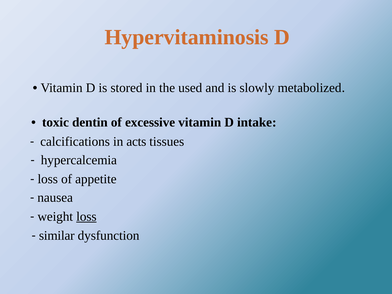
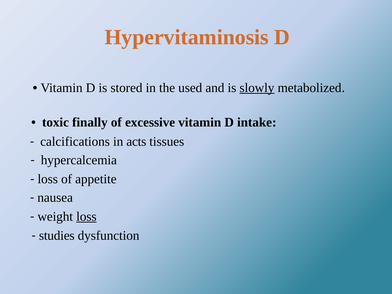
slowly underline: none -> present
dentin: dentin -> finally
similar: similar -> studies
